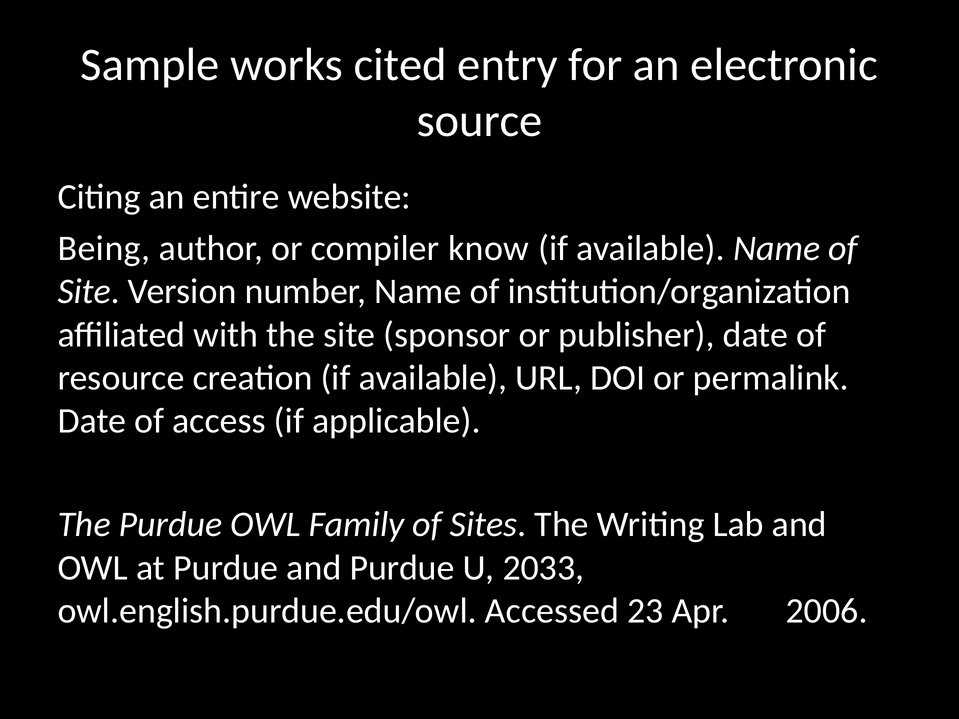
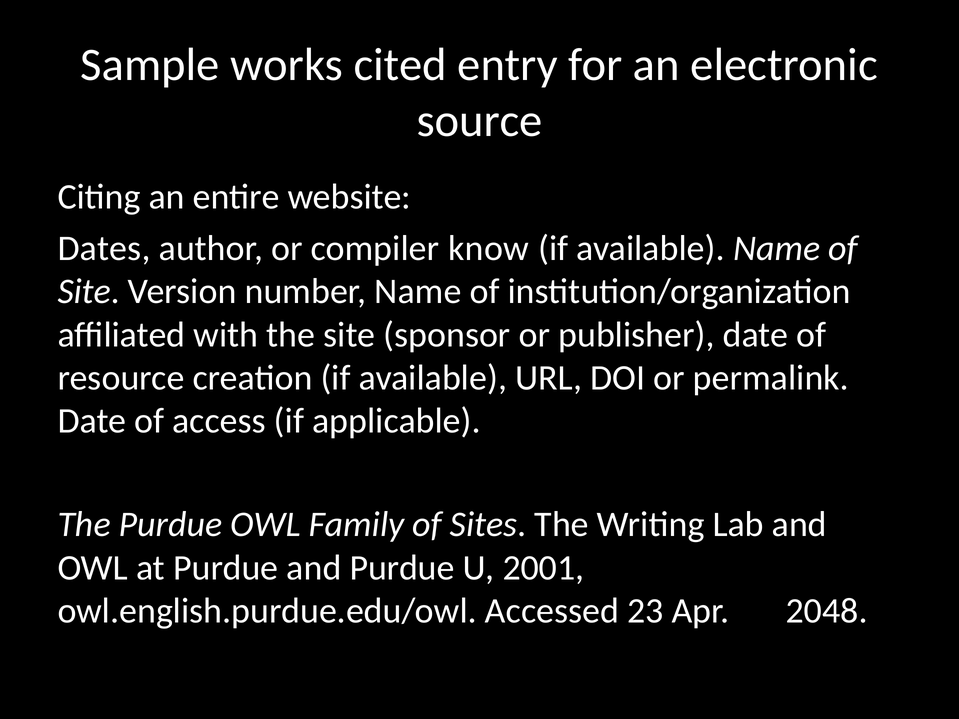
Being: Being -> Dates
2033: 2033 -> 2001
2006: 2006 -> 2048
